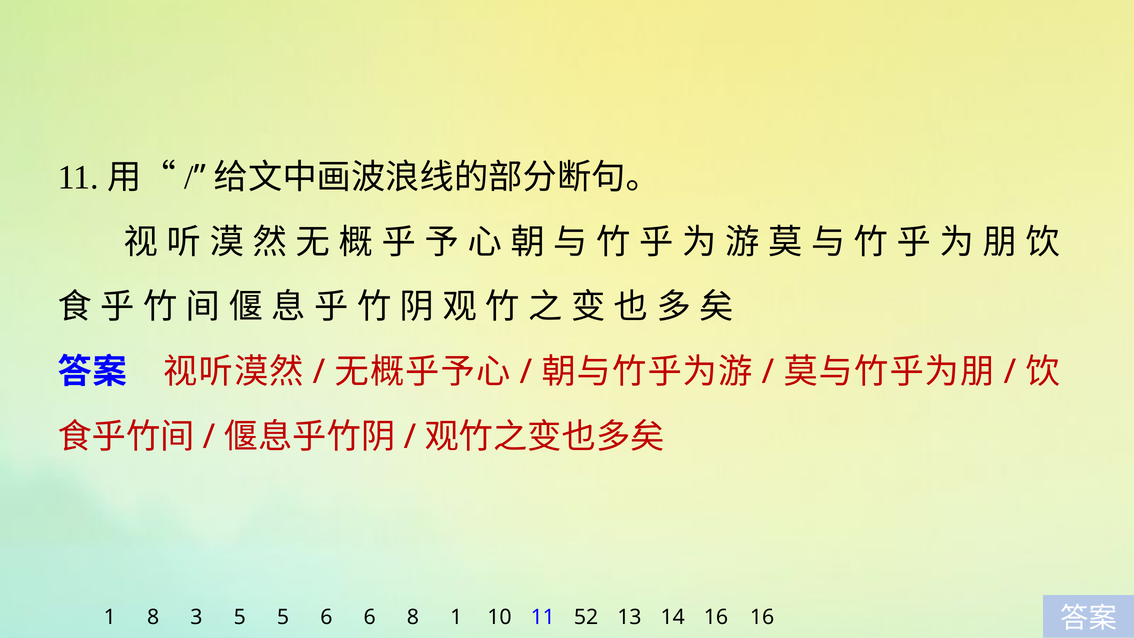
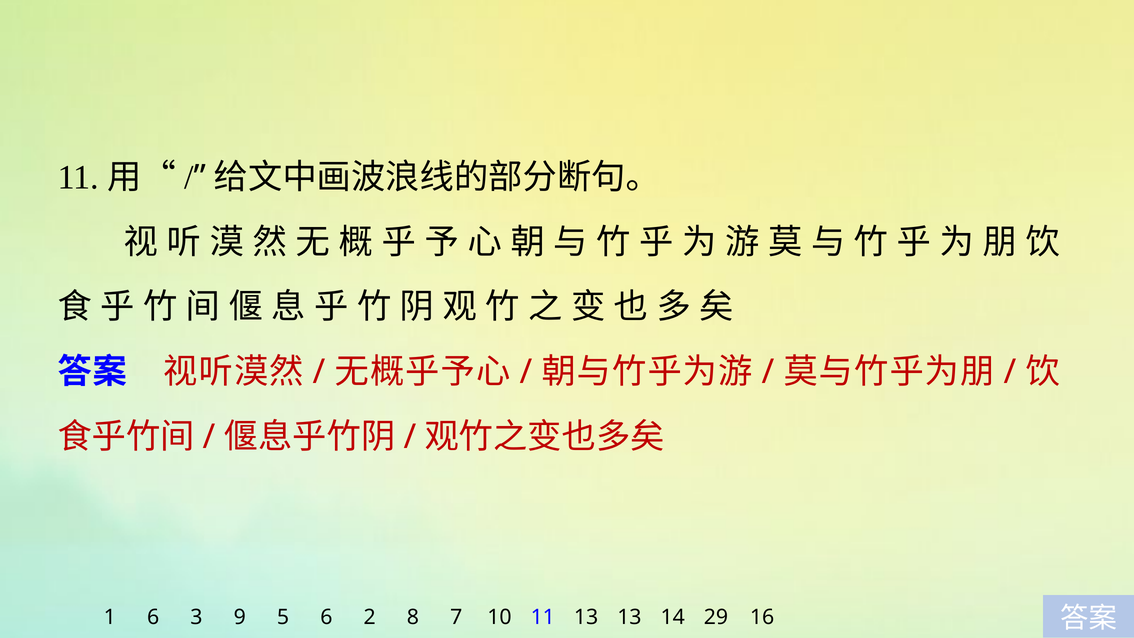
1 8: 8 -> 6
3 5: 5 -> 9
6 6: 6 -> 2
8 1: 1 -> 7
11 52: 52 -> 13
14 16: 16 -> 29
